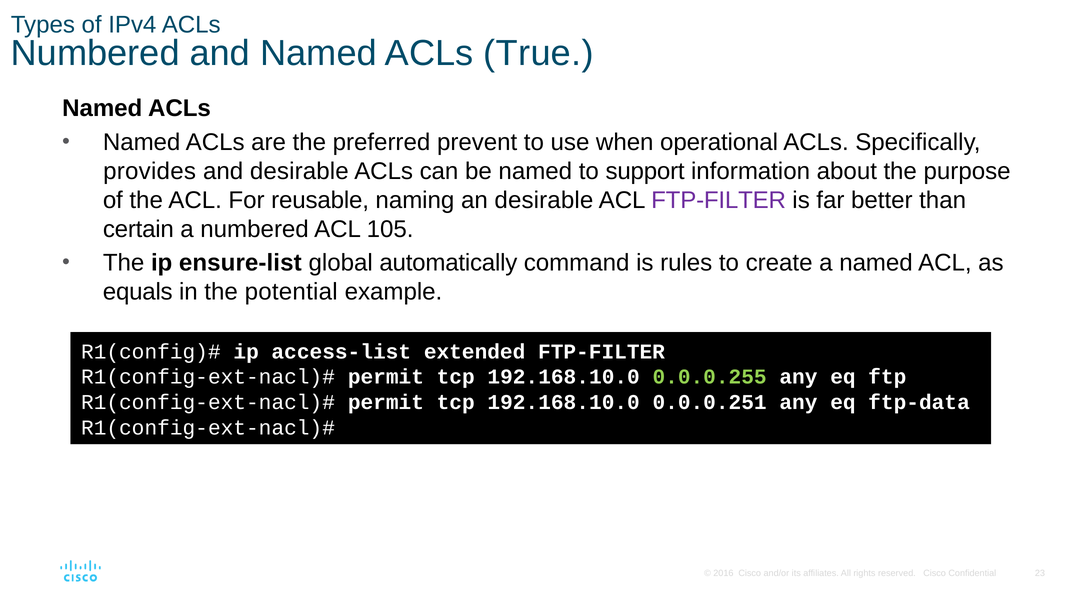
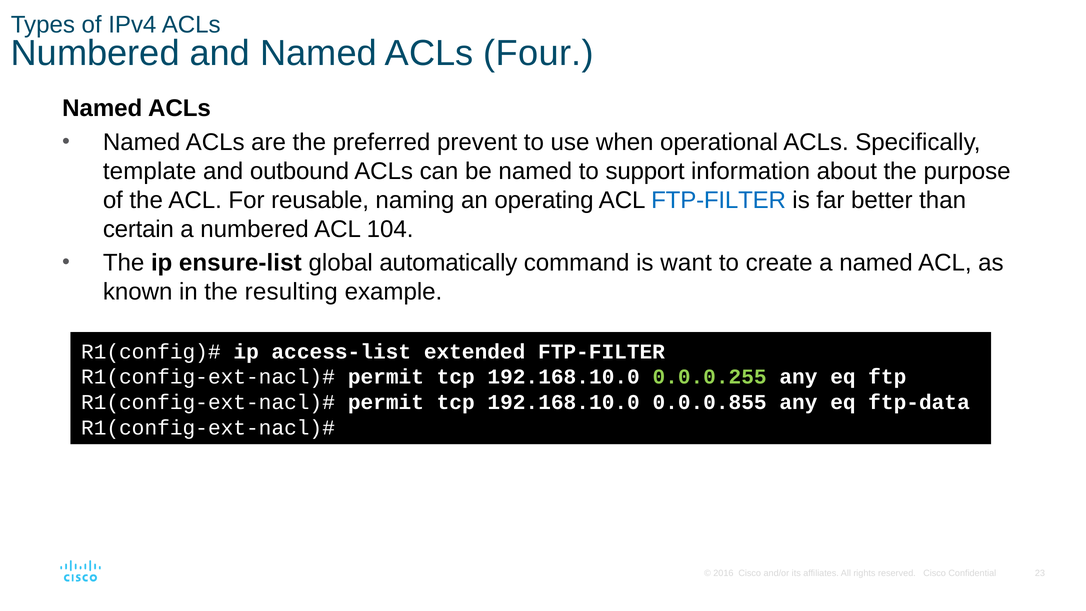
True: True -> Four
provides: provides -> template
and desirable: desirable -> outbound
an desirable: desirable -> operating
FTP-FILTER at (719, 200) colour: purple -> blue
105: 105 -> 104
rules: rules -> want
equals: equals -> known
potential: potential -> resulting
0.0.0.251: 0.0.0.251 -> 0.0.0.855
